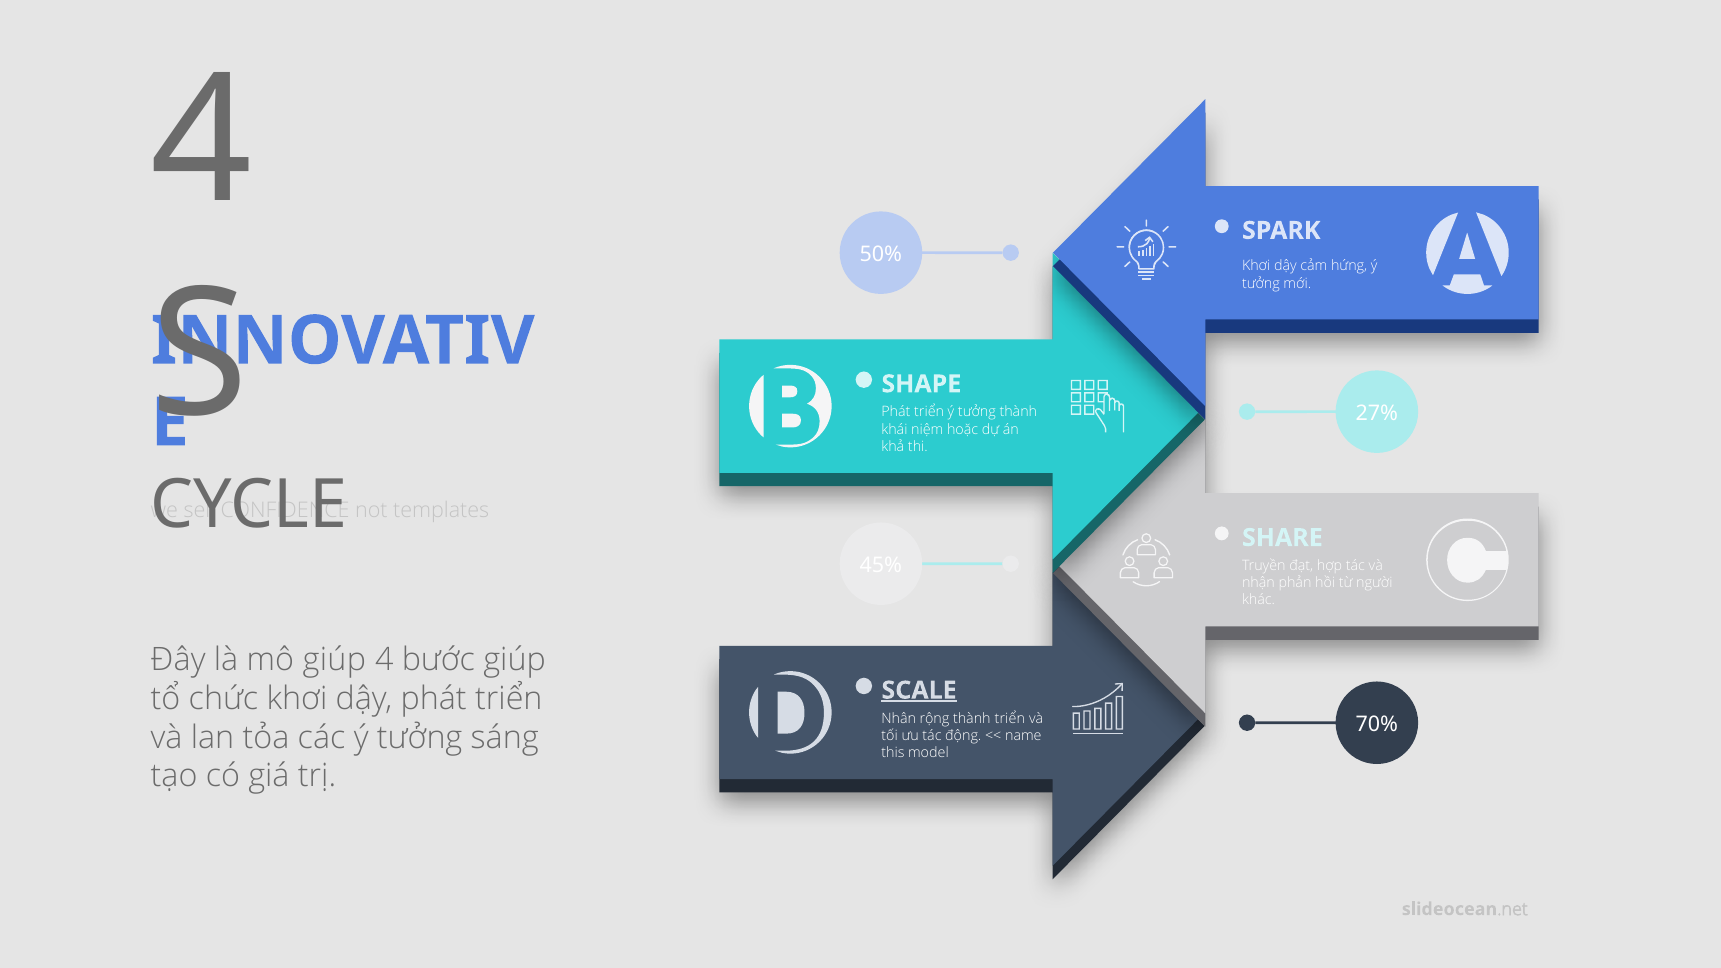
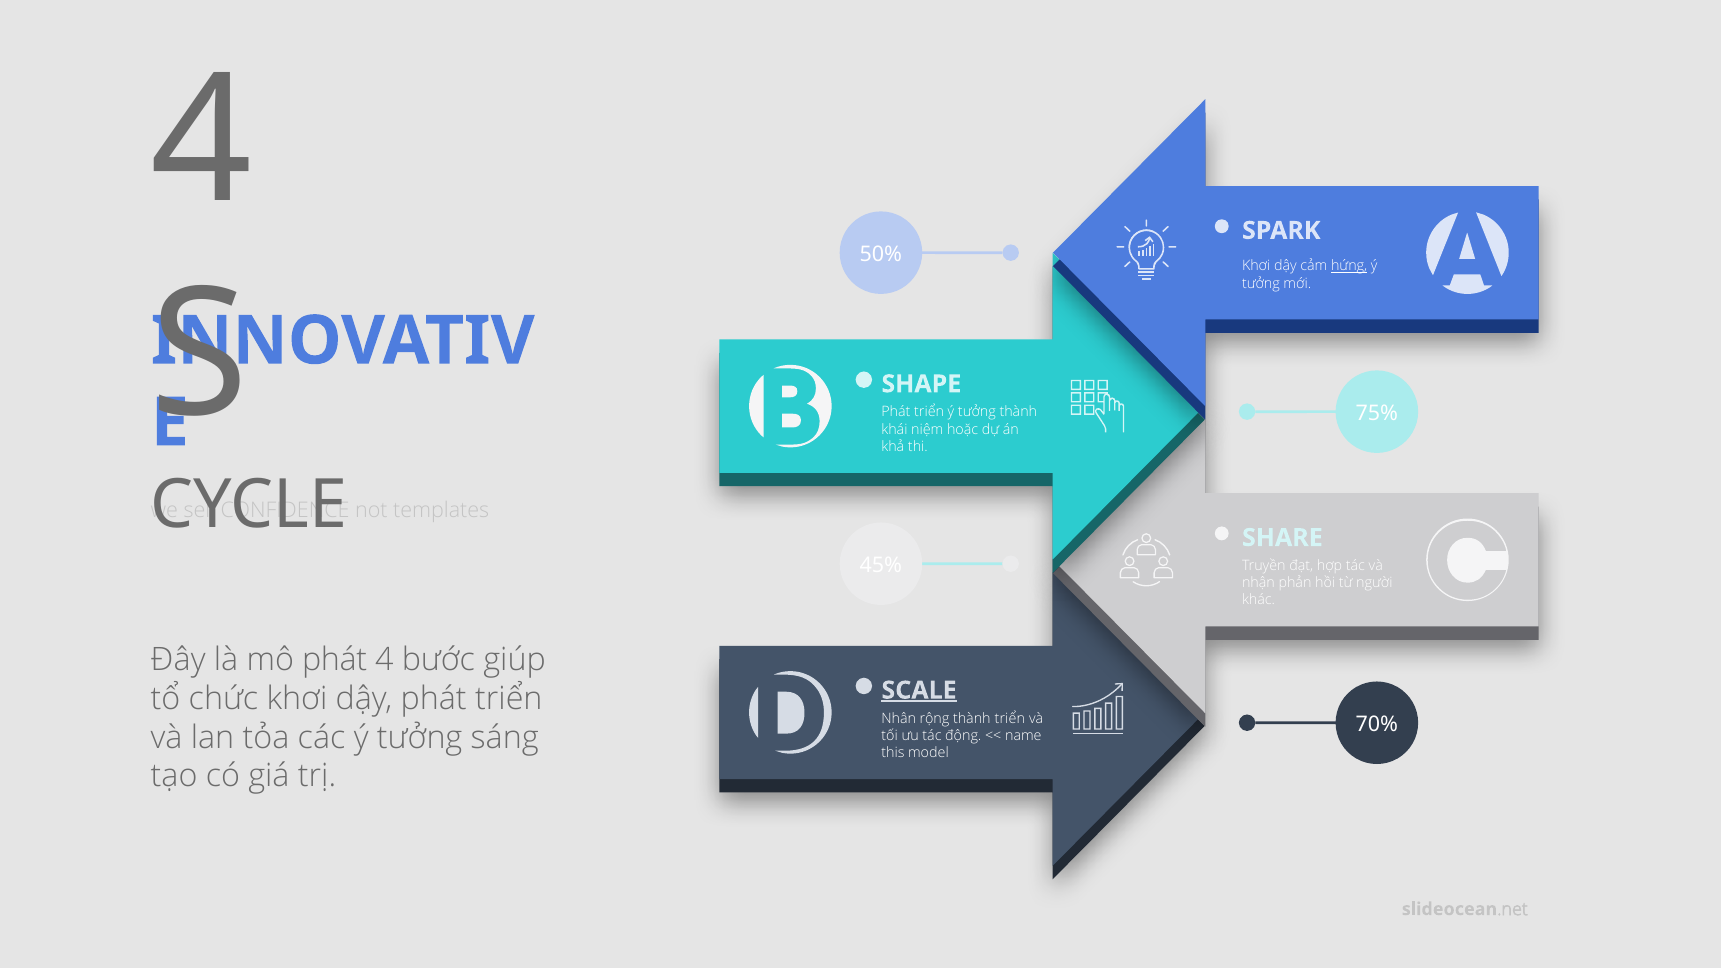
hứng underline: none -> present
27%: 27% -> 75%
mô giúp: giúp -> phát
